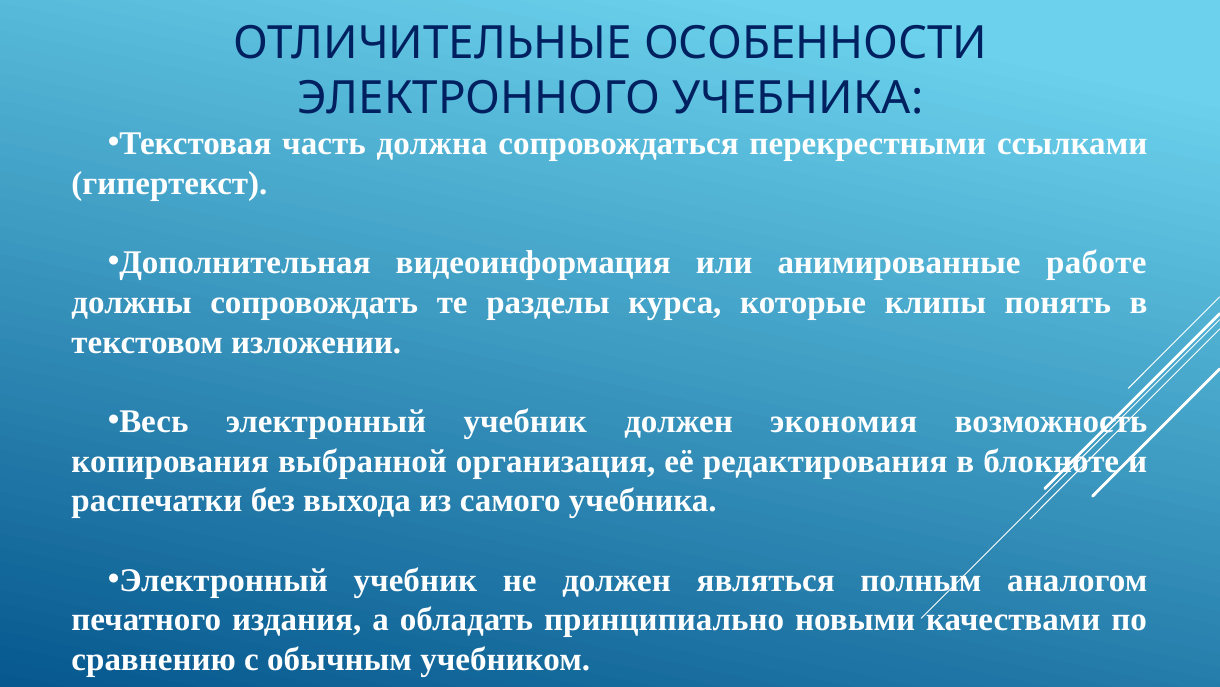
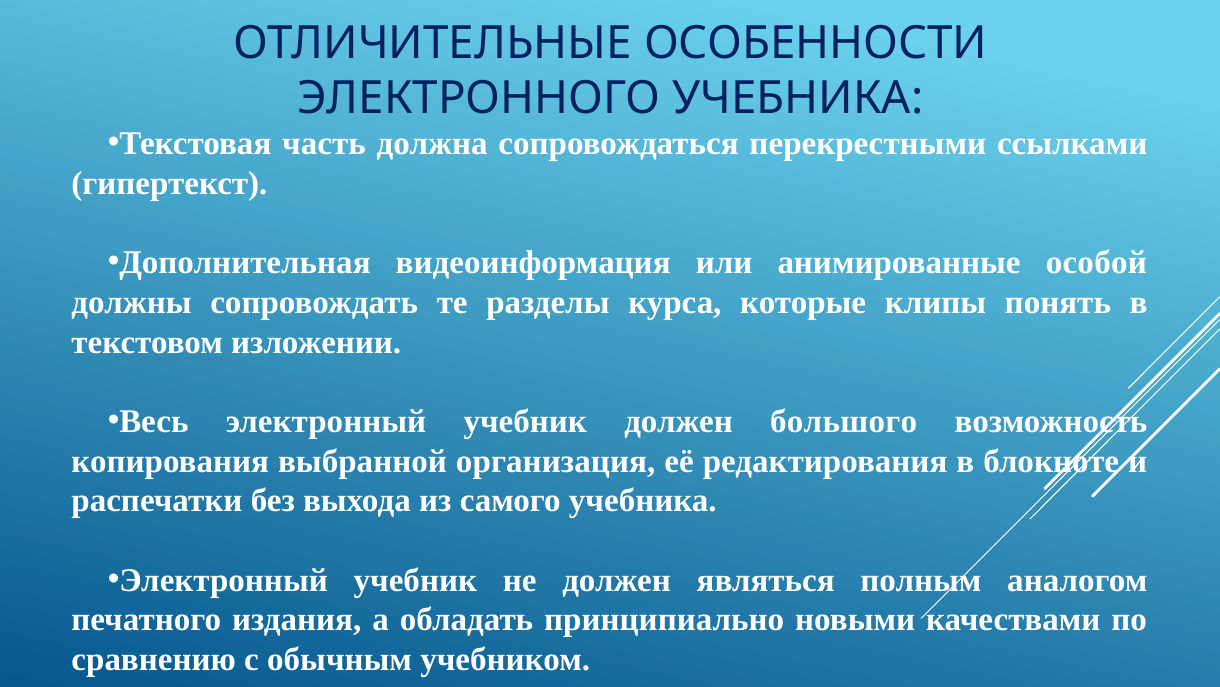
работе: работе -> особой
экономия: экономия -> большого
